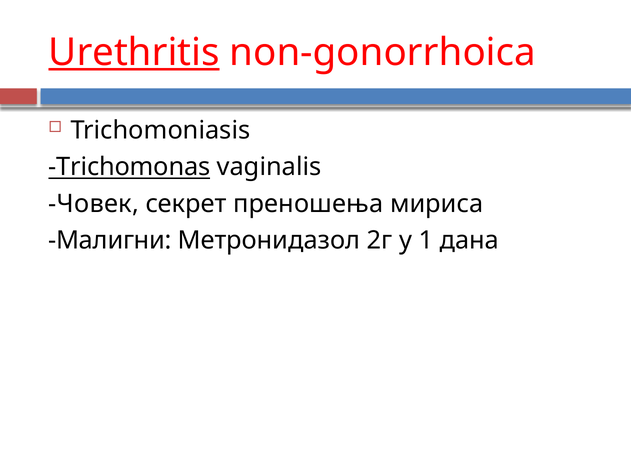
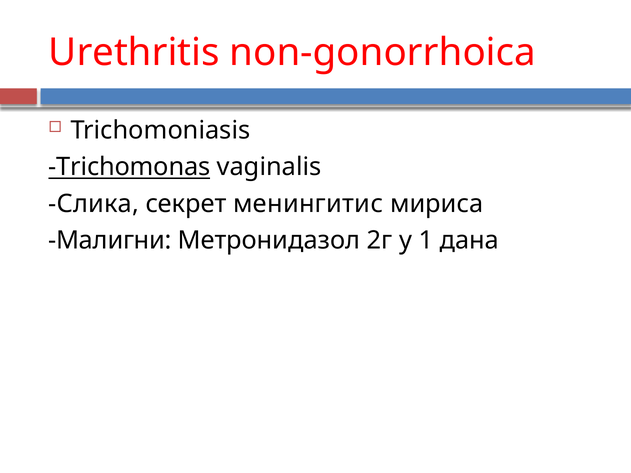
Urethritis underline: present -> none
Човек: Човек -> Слика
преношења: преношења -> менингитис
